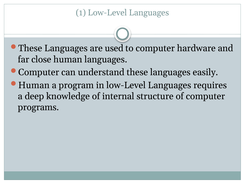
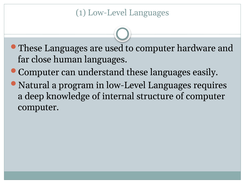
Human at (34, 85): Human -> Natural
programs at (38, 107): programs -> computer
